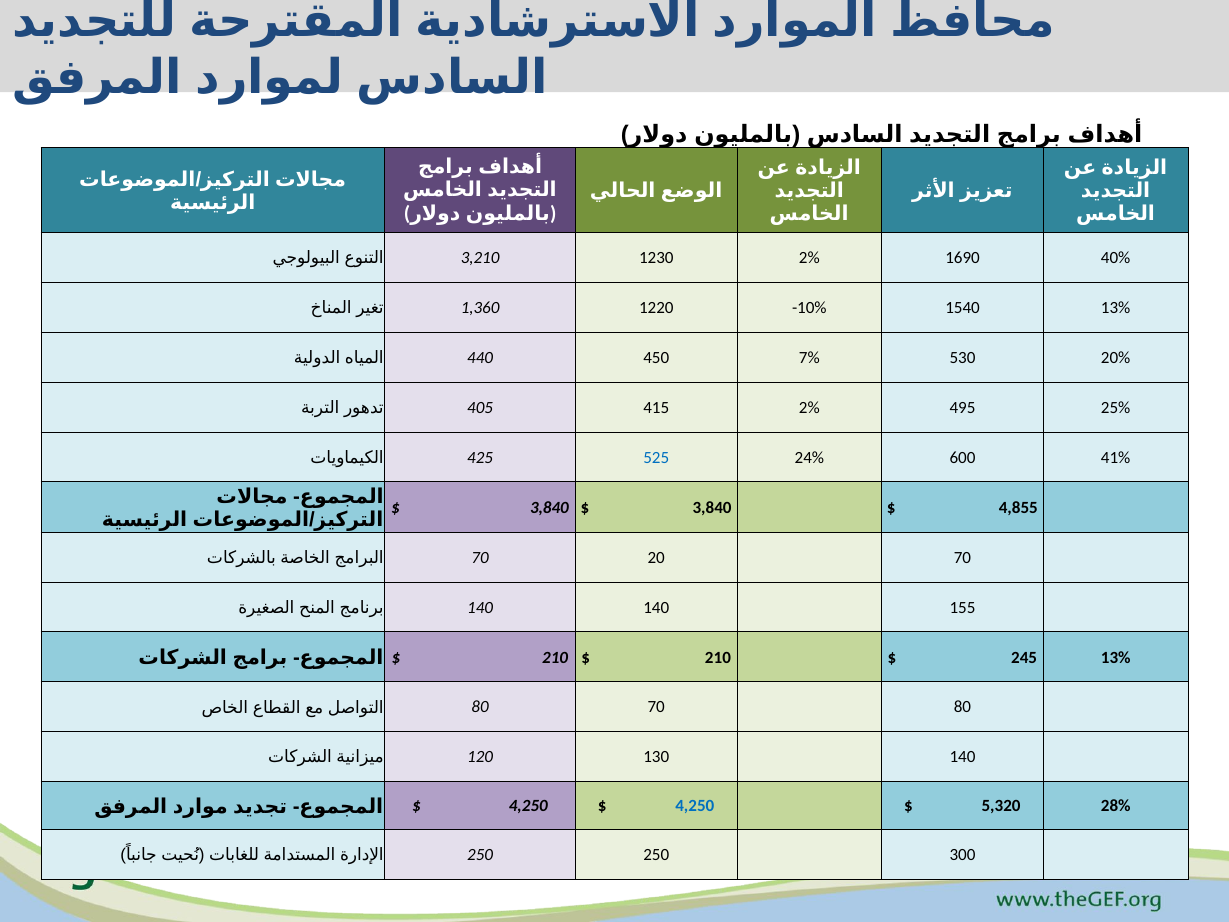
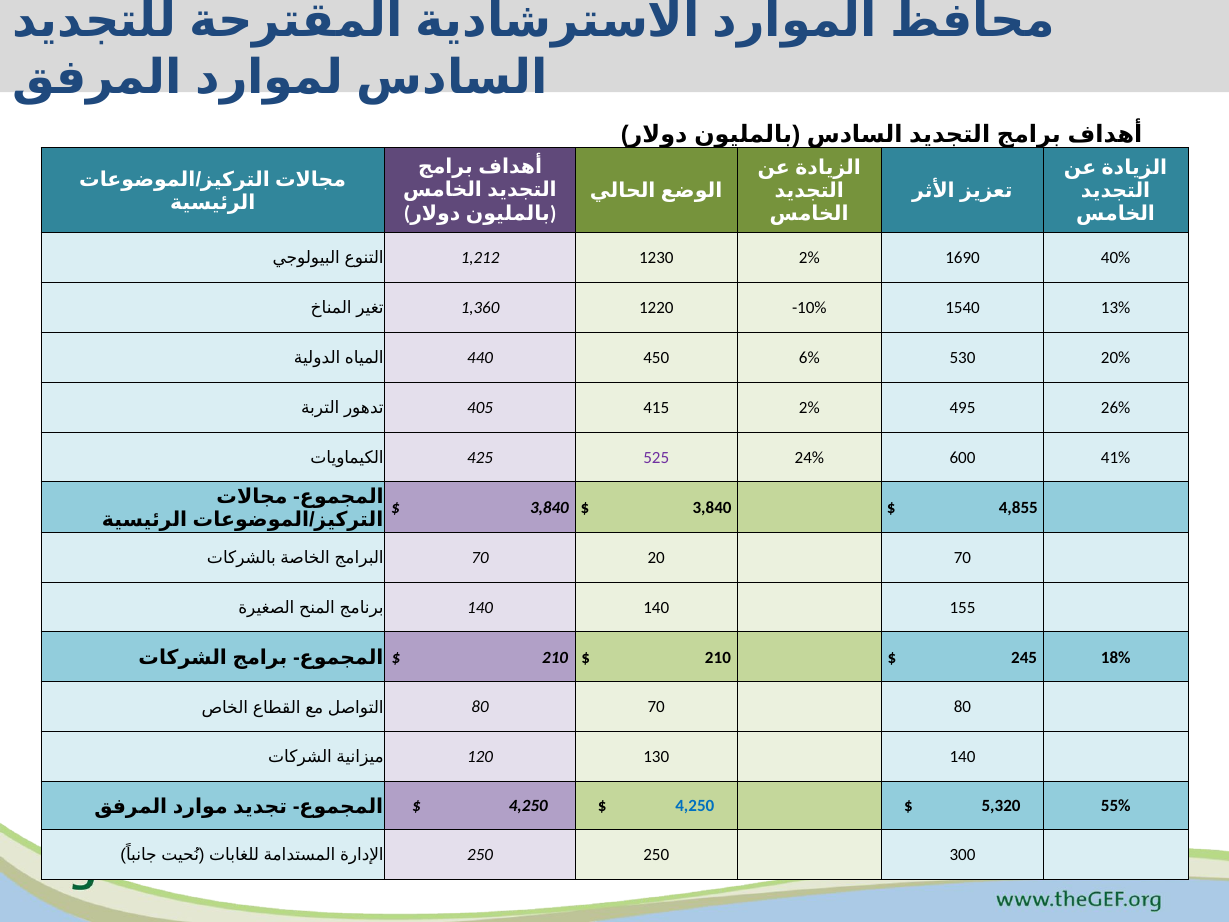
3,210: 3,210 -> 1,212
7%: 7% -> 6%
25%: 25% -> 26%
525 colour: blue -> purple
245 13%: 13% -> 18%
28%: 28% -> 55%
